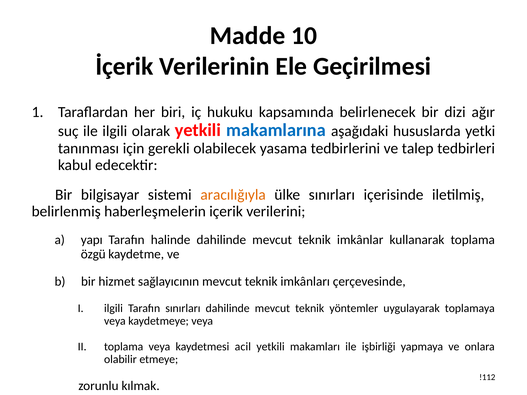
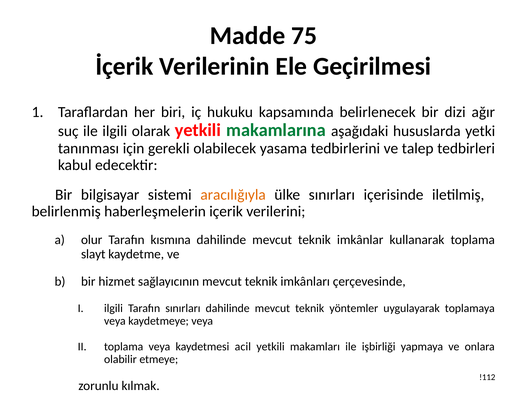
10: 10 -> 75
makamlarına colour: blue -> green
yapı: yapı -> olur
halinde: halinde -> kısmına
özgü: özgü -> slayt
